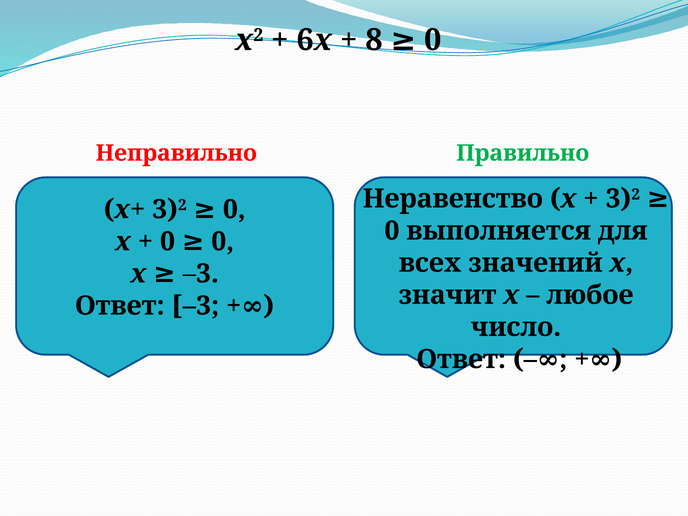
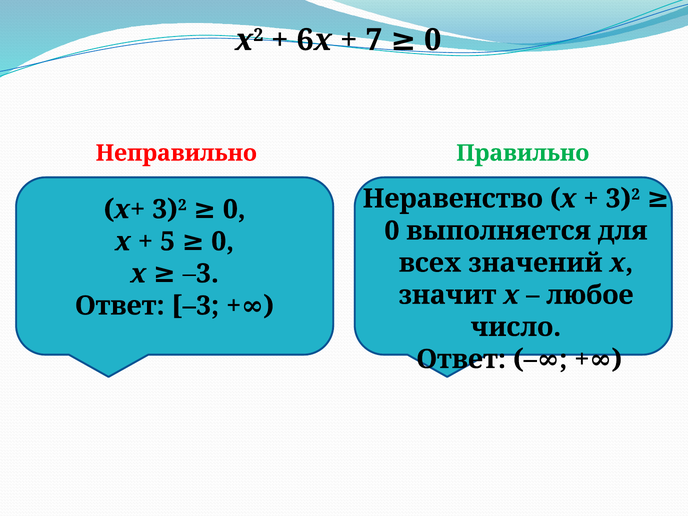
8: 8 -> 7
0 at (167, 242): 0 -> 5
